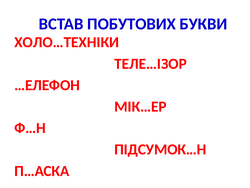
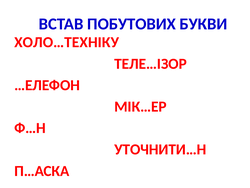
ХОЛО…ТЕХНІКИ: ХОЛО…ТЕХНІКИ -> ХОЛО…ТЕХНІКУ
ПІДСУМОК…Н: ПІДСУМОК…Н -> УТОЧНИТИ…Н
